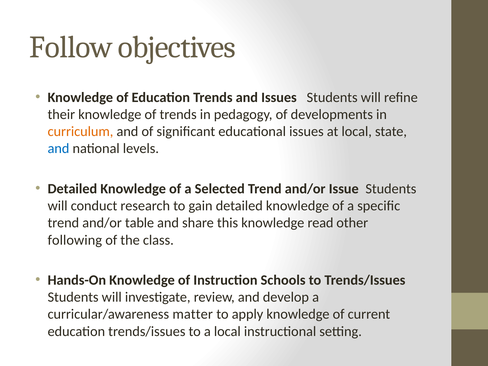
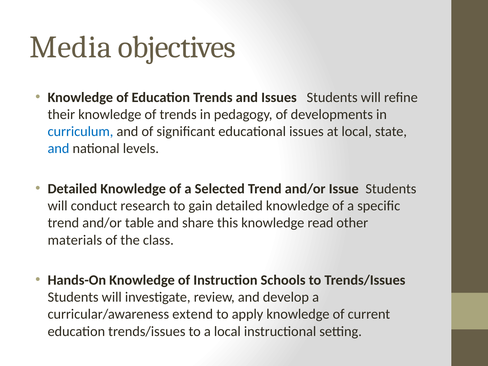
Follow: Follow -> Media
curriculum colour: orange -> blue
following: following -> materials
matter: matter -> extend
